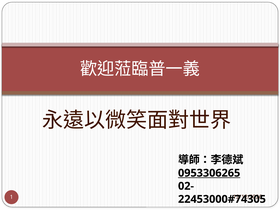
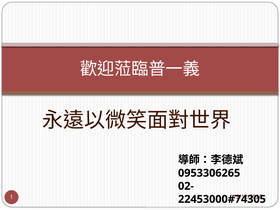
0953306265 underline: present -> none
